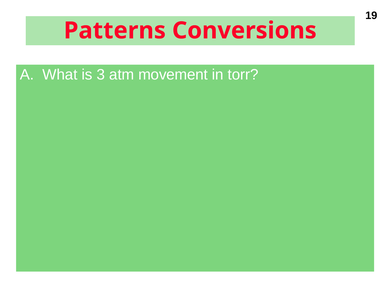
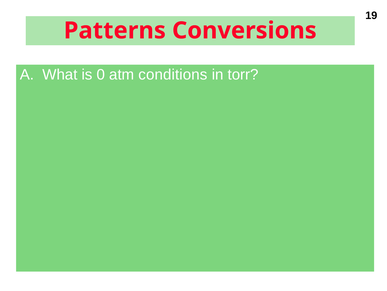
3: 3 -> 0
movement: movement -> conditions
